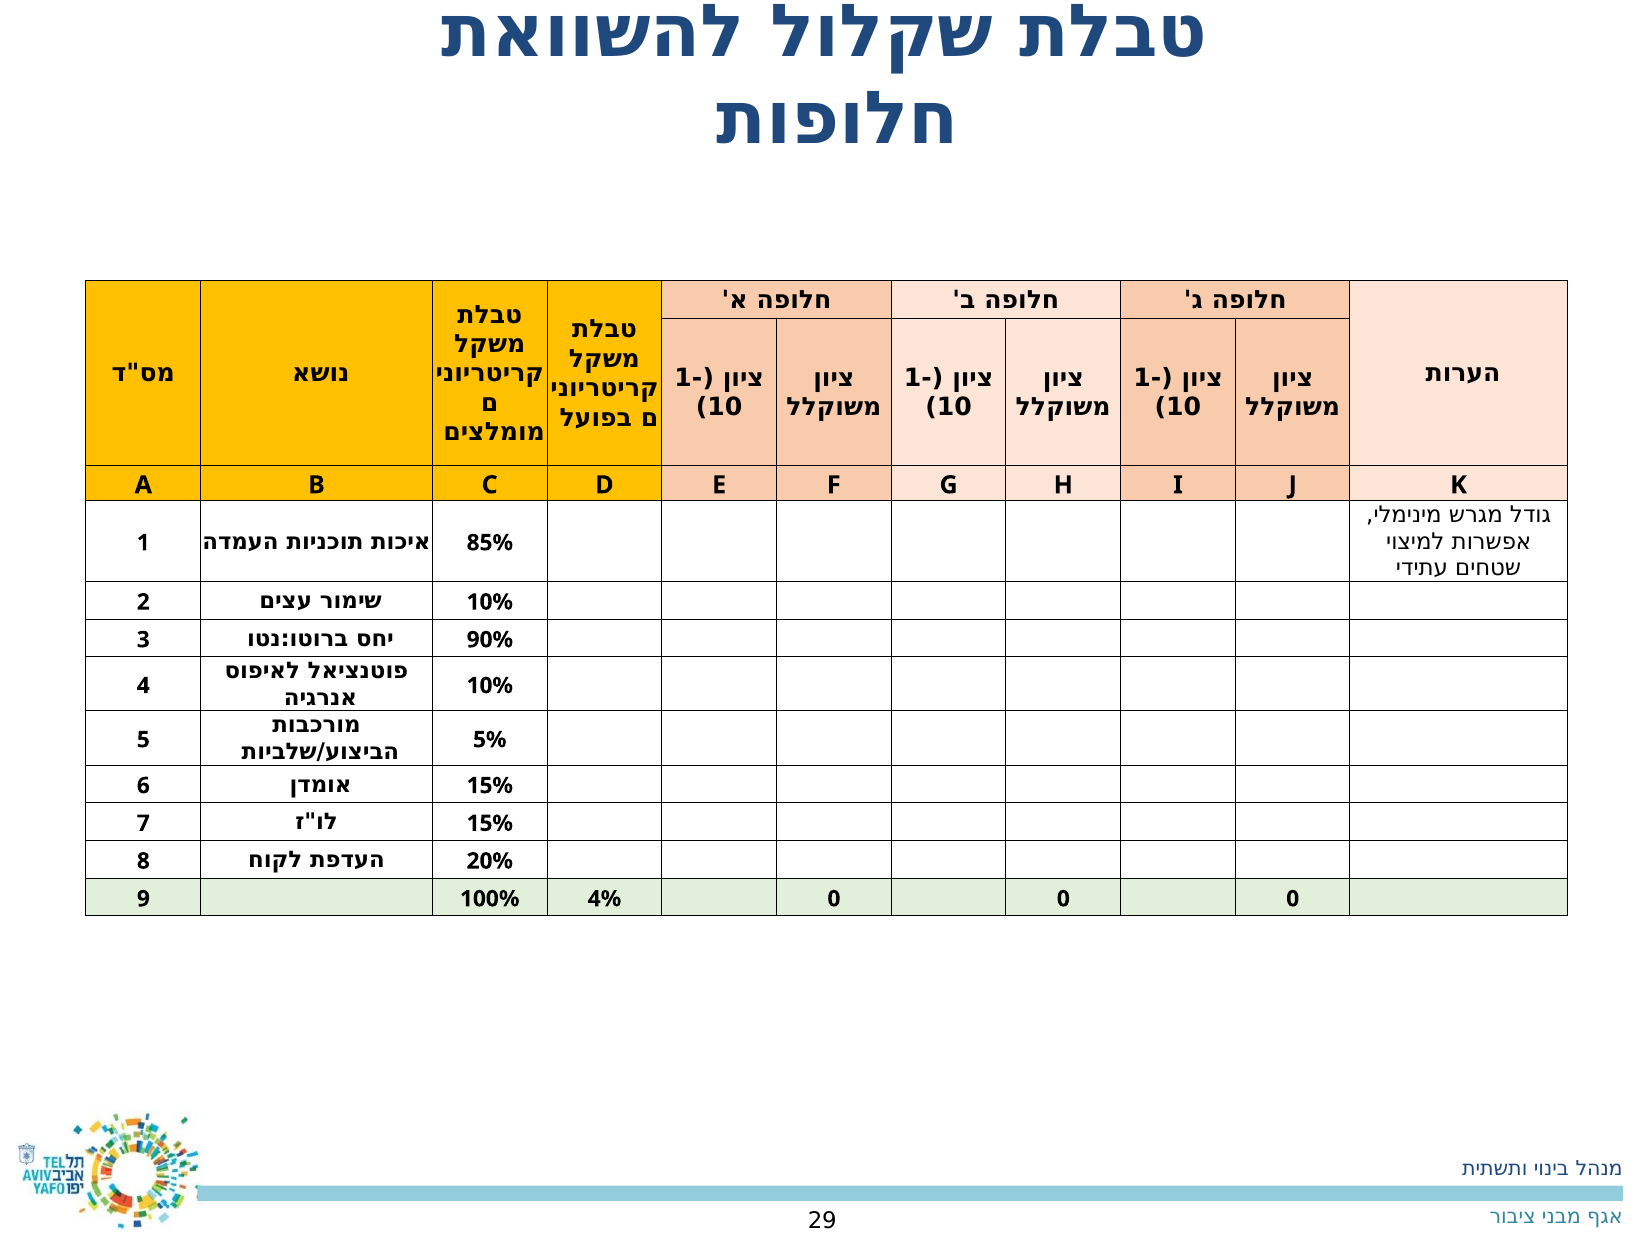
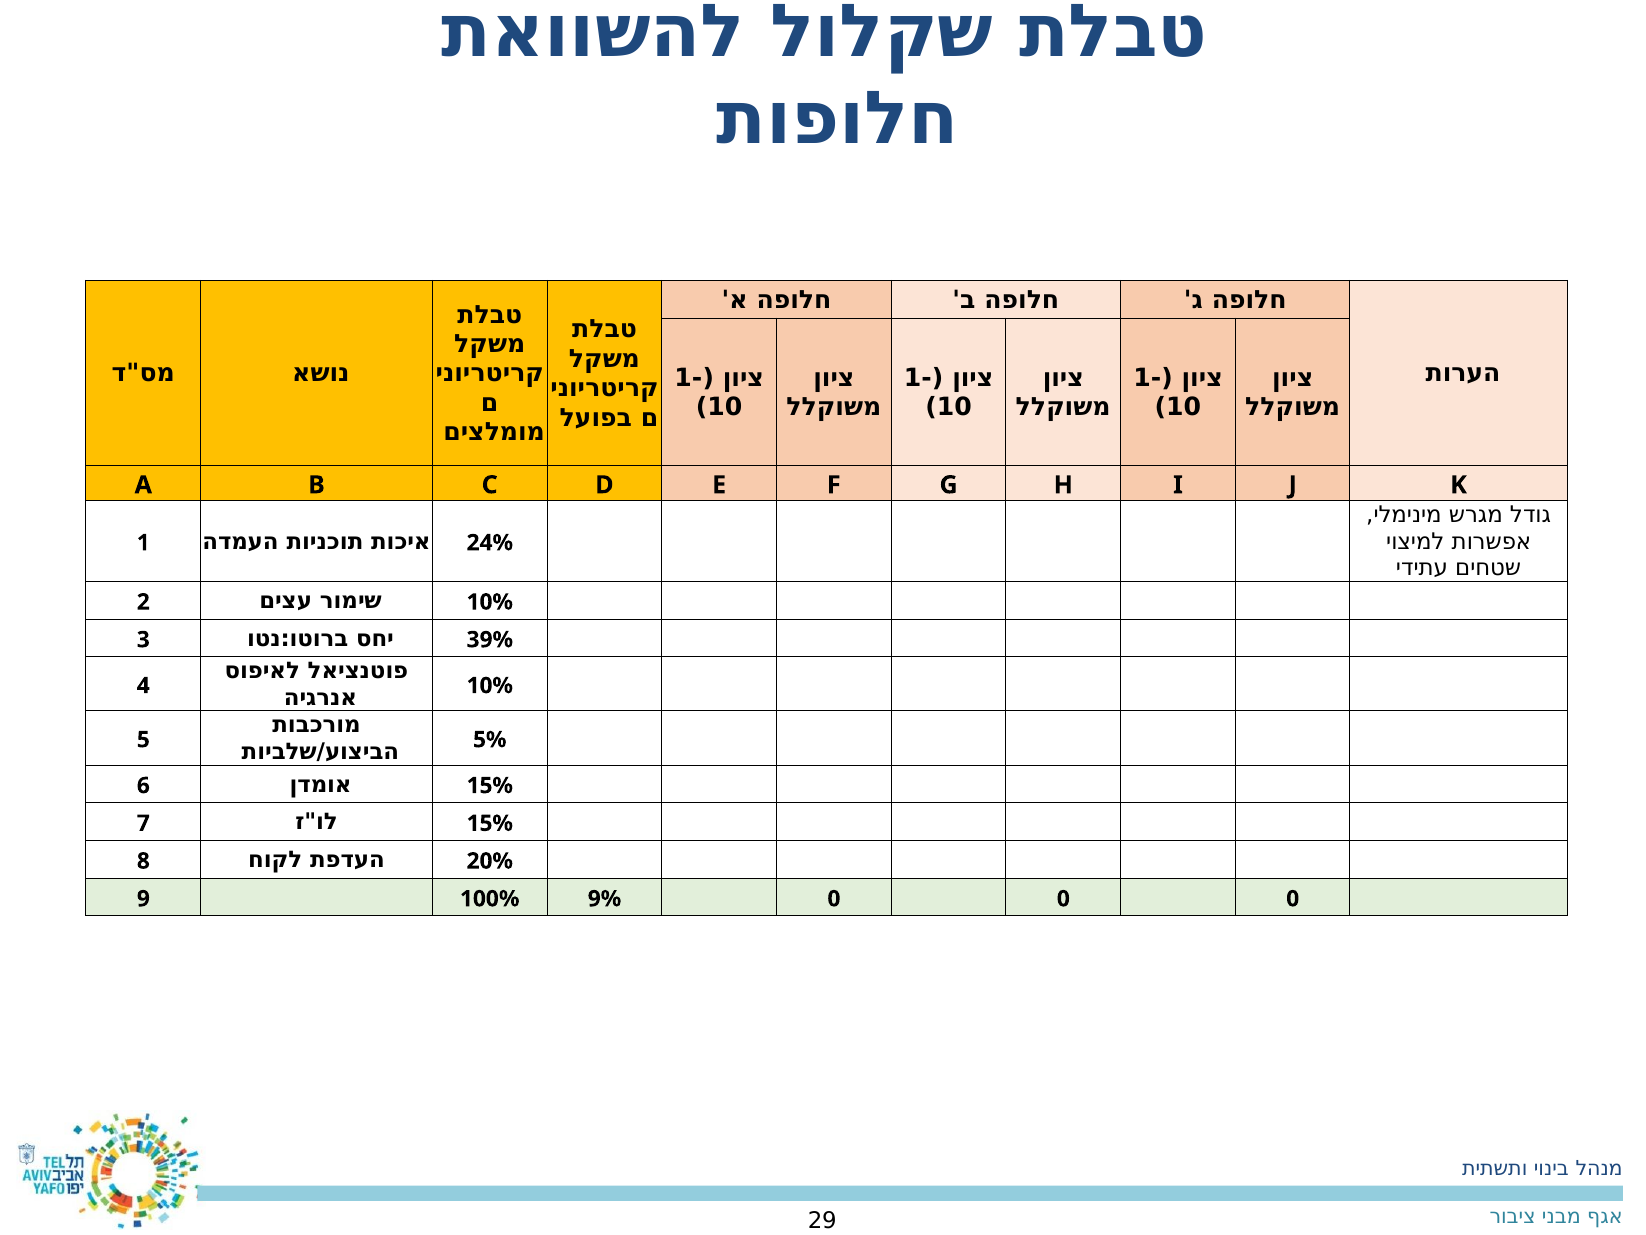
85%: 85% -> 24%
90%: 90% -> 39%
4%: 4% -> 9%
